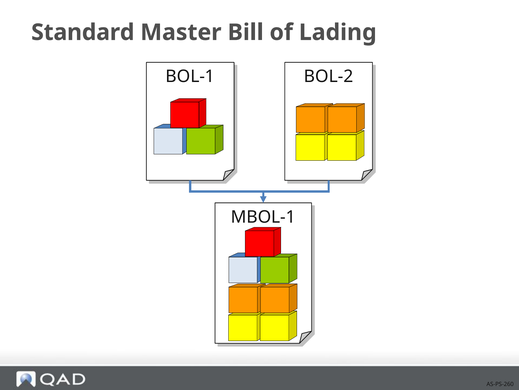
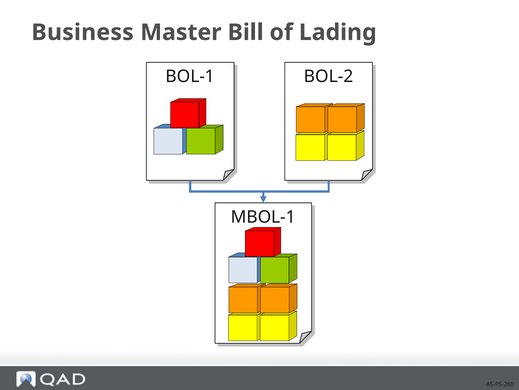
Standard: Standard -> Business
